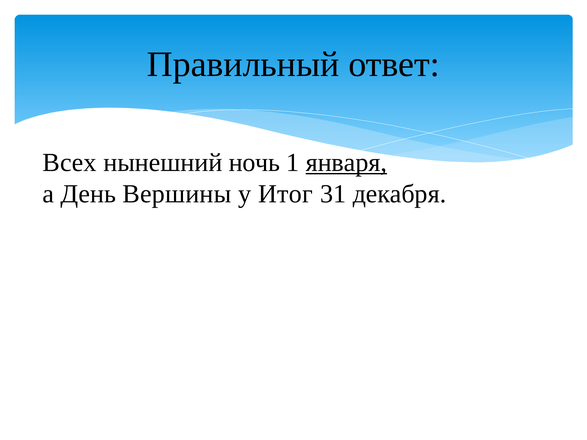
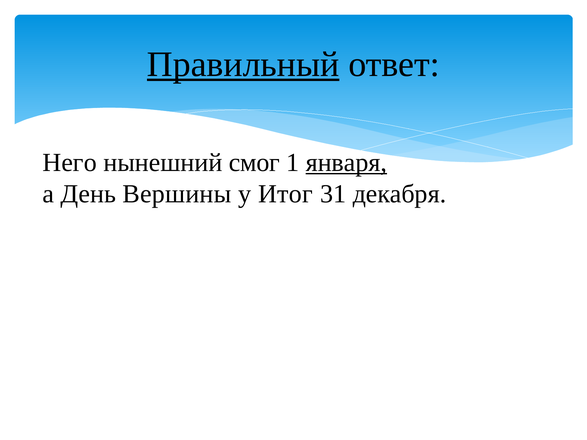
Правильный underline: none -> present
Всех: Всех -> Него
ночь: ночь -> смог
